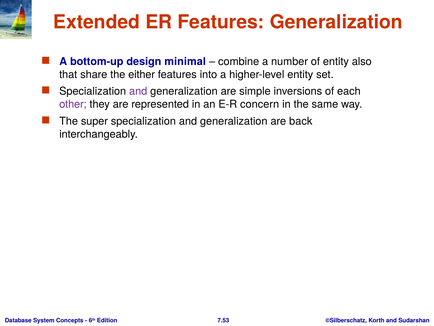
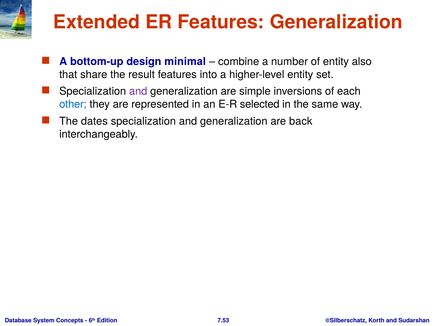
either: either -> result
other colour: purple -> blue
concern: concern -> selected
super: super -> dates
